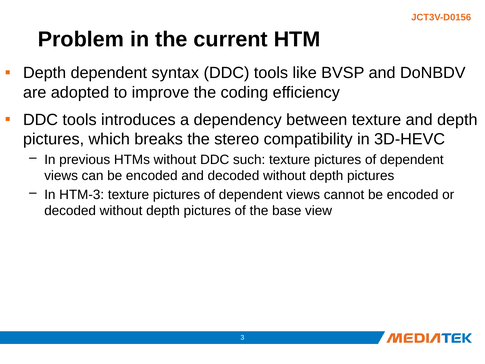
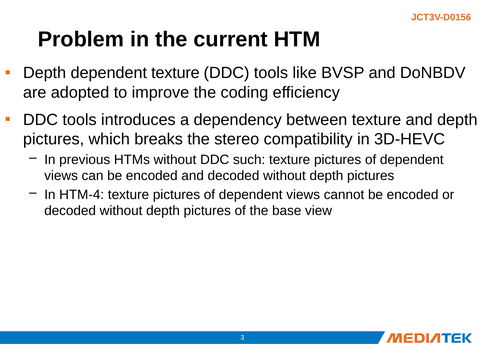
dependent syntax: syntax -> texture
HTM-3: HTM-3 -> HTM-4
